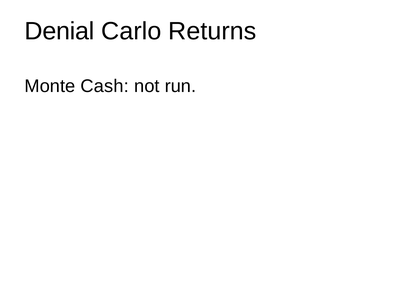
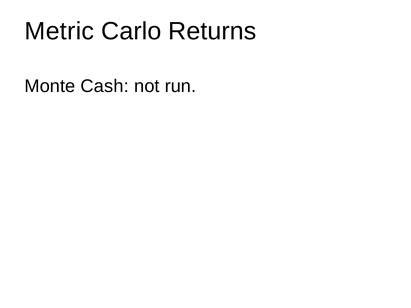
Denial: Denial -> Metric
